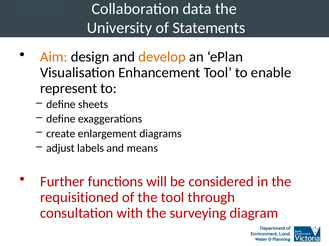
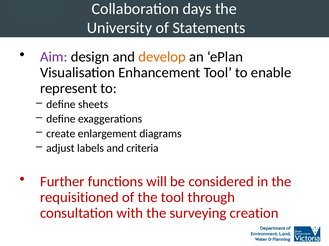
data: data -> days
Aim colour: orange -> purple
means: means -> criteria
diagram: diagram -> creation
